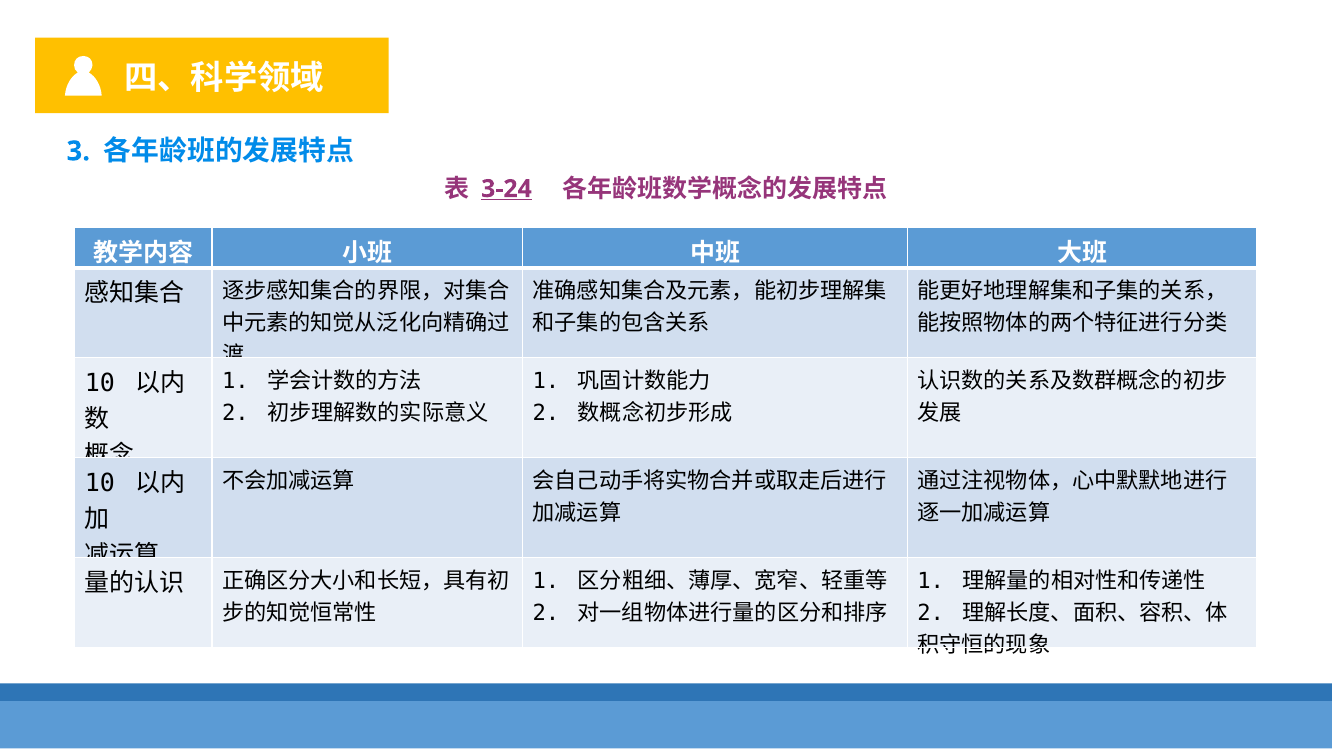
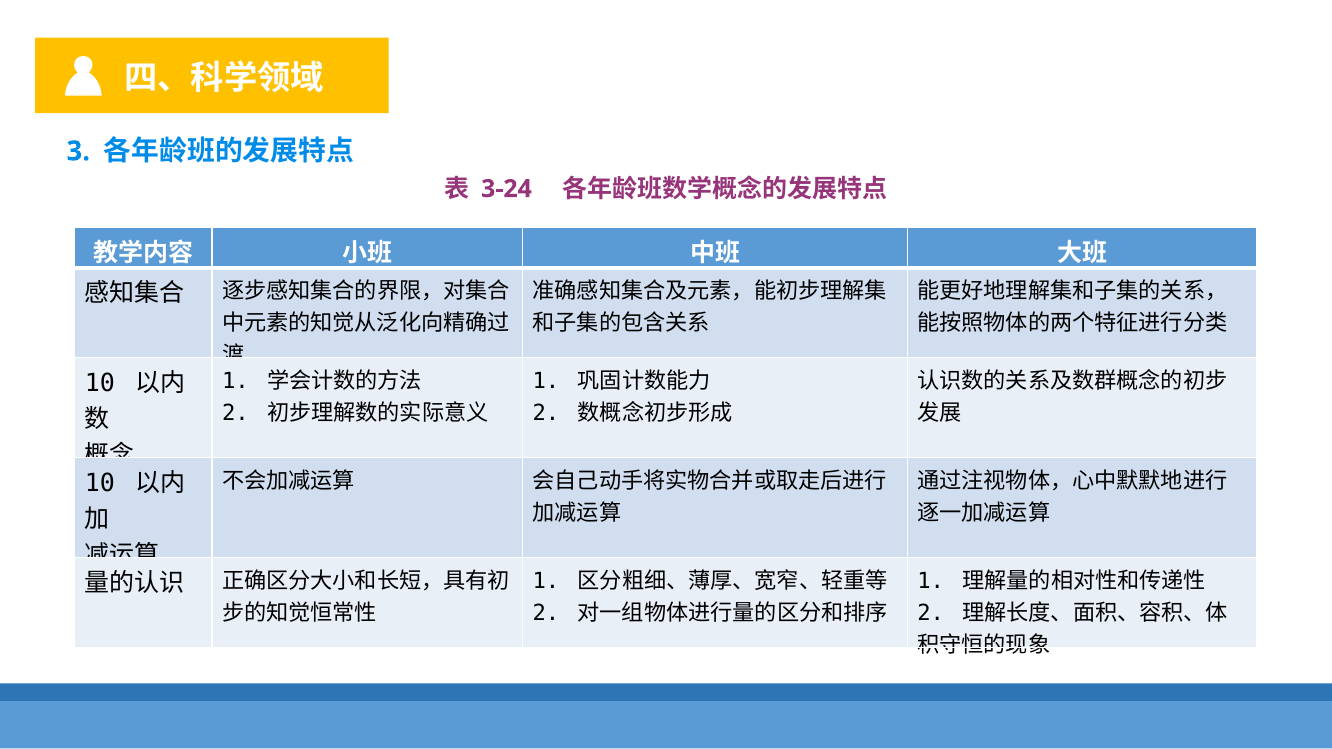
3-24 underline: present -> none
